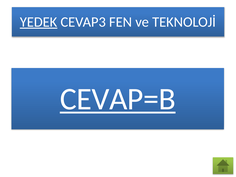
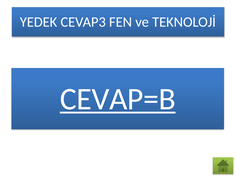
YEDEK underline: present -> none
